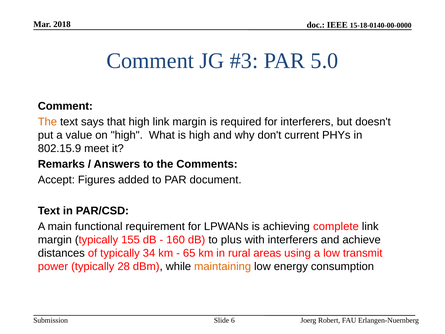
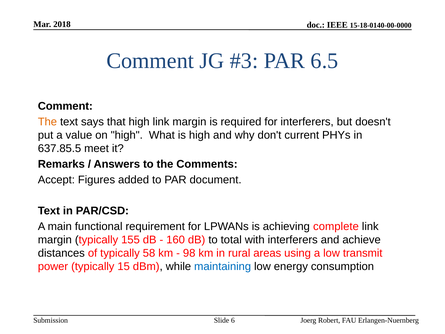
5.0: 5.0 -> 6.5
802.15.9: 802.15.9 -> 637.85.5
plus: plus -> total
34: 34 -> 58
65: 65 -> 98
28: 28 -> 15
maintaining colour: orange -> blue
